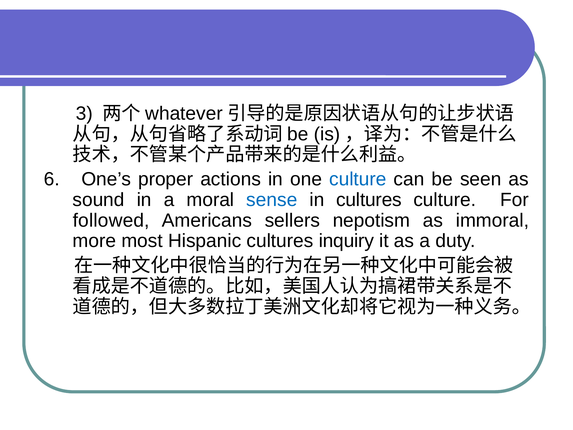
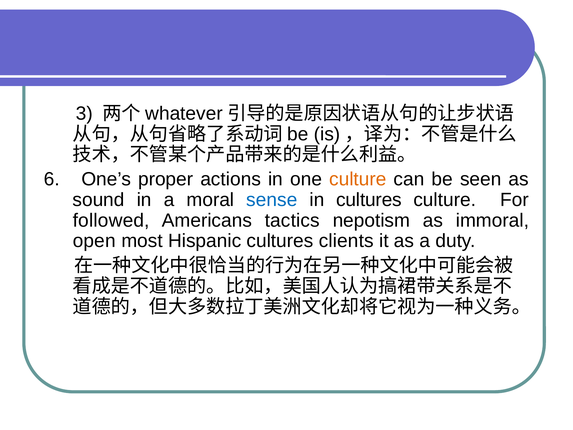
culture at (358, 179) colour: blue -> orange
sellers: sellers -> tactics
more: more -> open
inquiry: inquiry -> clients
